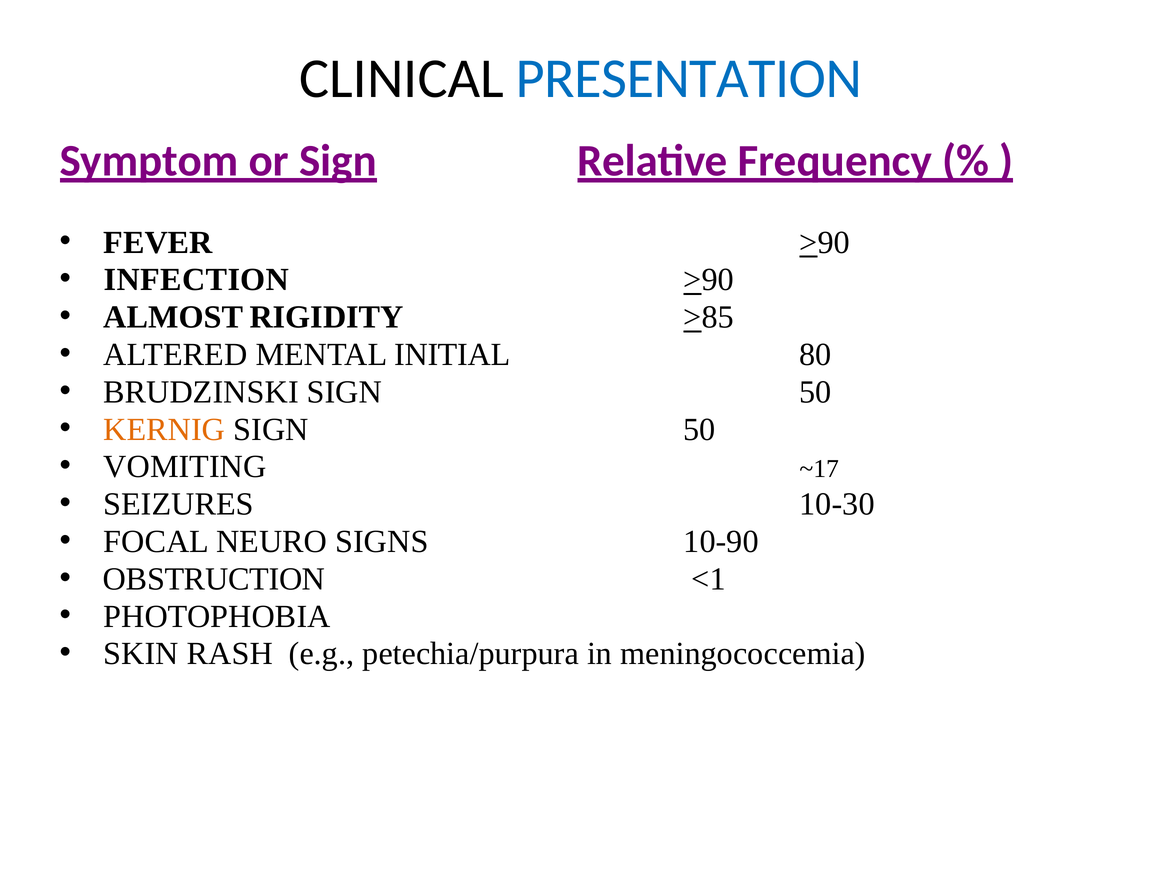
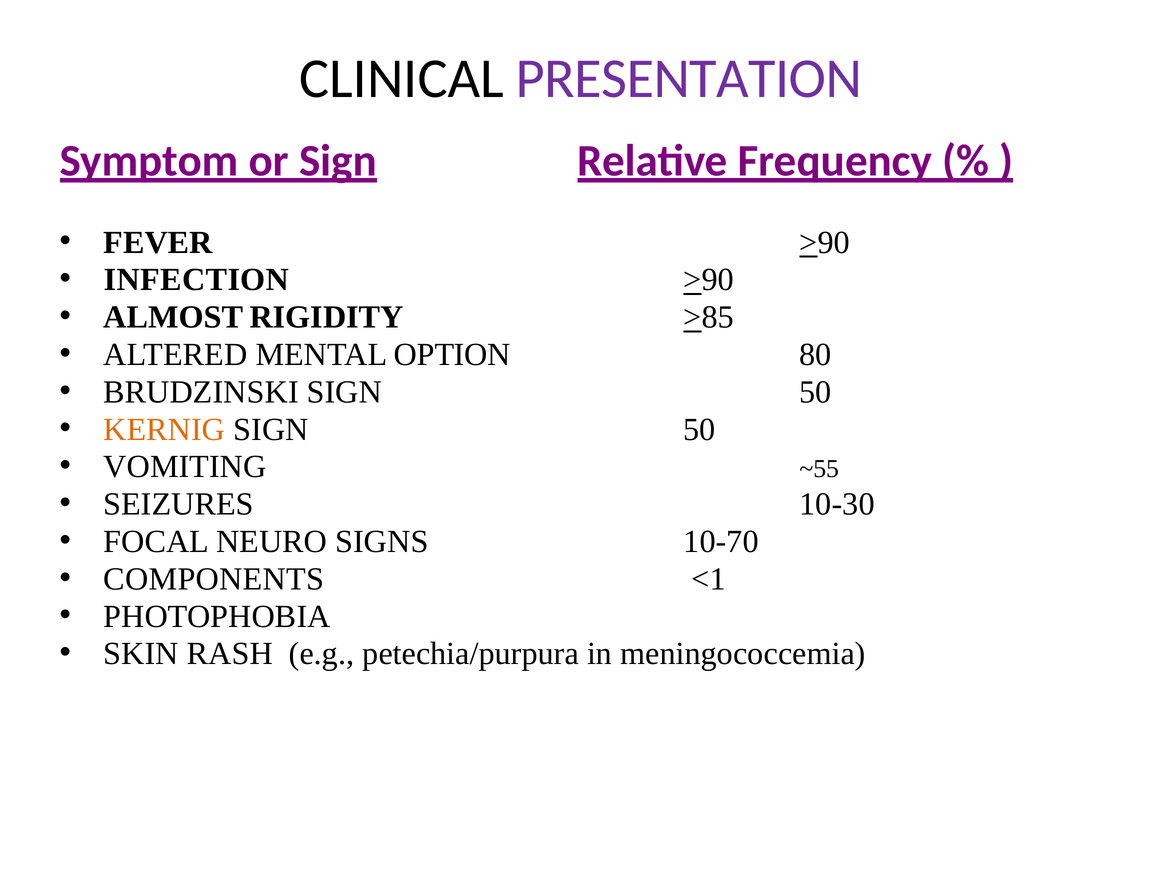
PRESENTATION colour: blue -> purple
INITIAL: INITIAL -> OPTION
~17: ~17 -> ~55
10-90: 10-90 -> 10-70
OBSTRUCTION: OBSTRUCTION -> COMPONENTS
